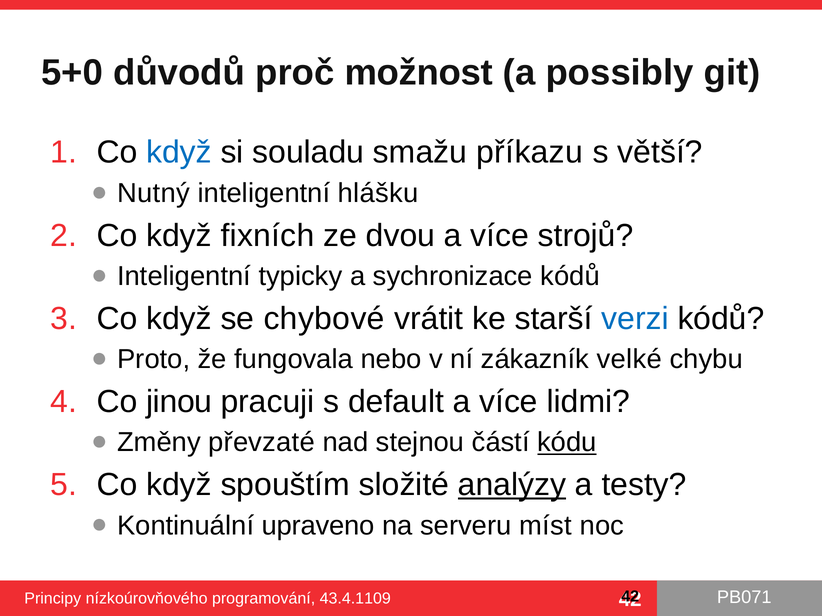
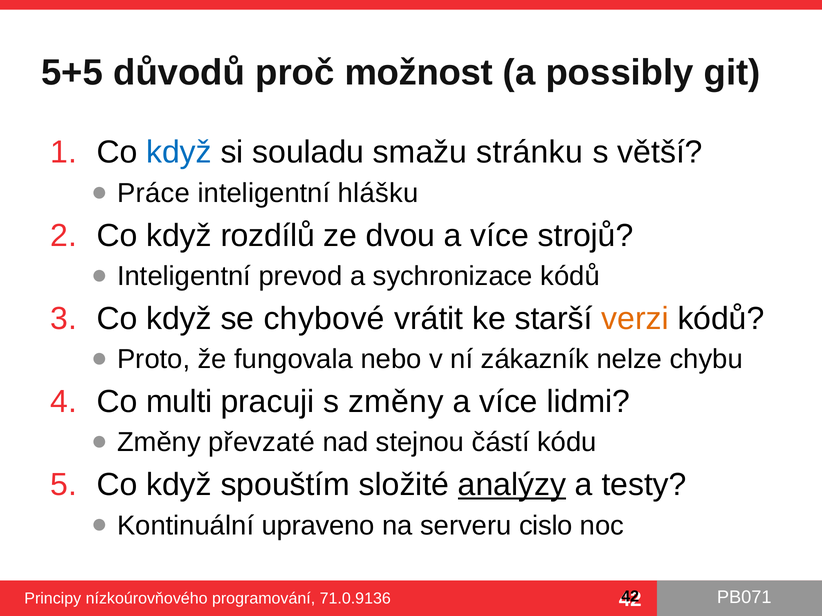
5+0: 5+0 -> 5+5
příkazu: příkazu -> stránku
Nutný: Nutný -> Práce
fixních: fixních -> rozdílů
typicky: typicky -> prevod
verzi colour: blue -> orange
velké: velké -> nelze
jinou: jinou -> multi
s default: default -> změny
kódu underline: present -> none
míst: míst -> cislo
43.4.1109: 43.4.1109 -> 71.0.9136
